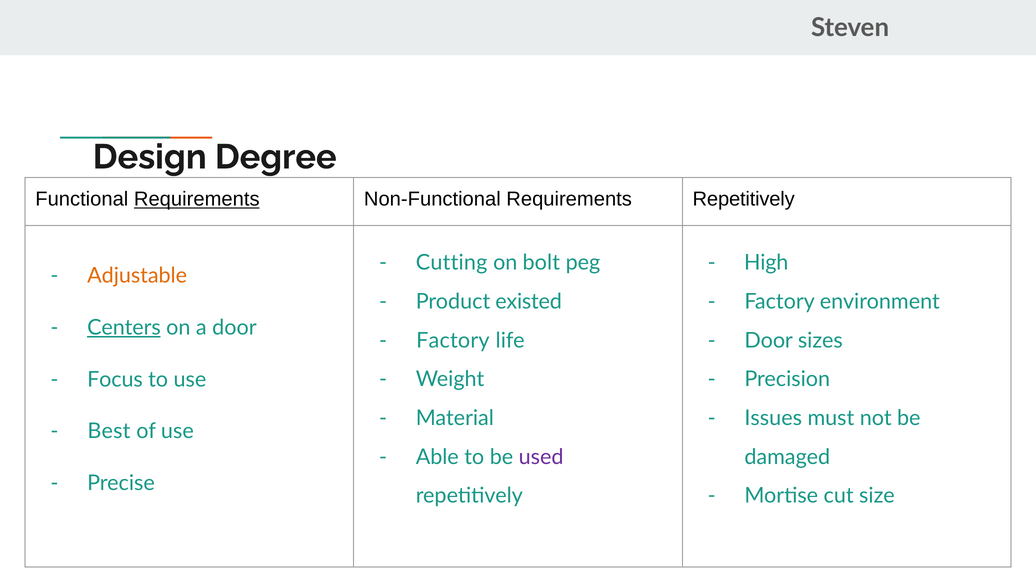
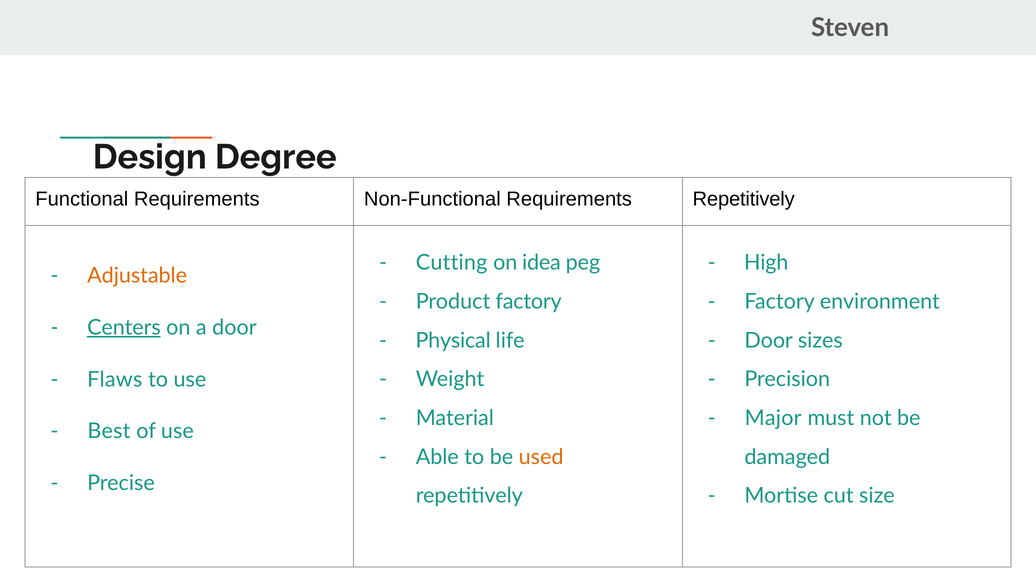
Requirements at (197, 199) underline: present -> none
bolt: bolt -> idea
Product existed: existed -> factory
Factory at (453, 340): Factory -> Physical
Focus: Focus -> Flaws
Issues: Issues -> Major
used colour: purple -> orange
